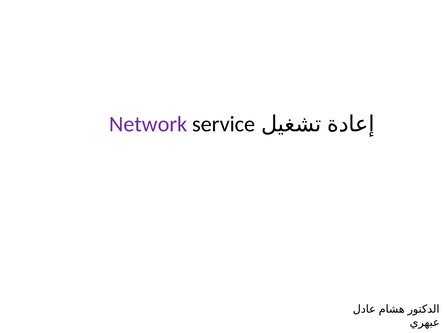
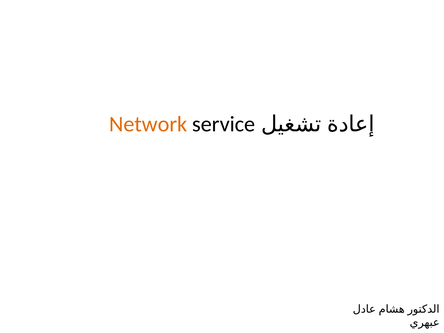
Network colour: purple -> orange
